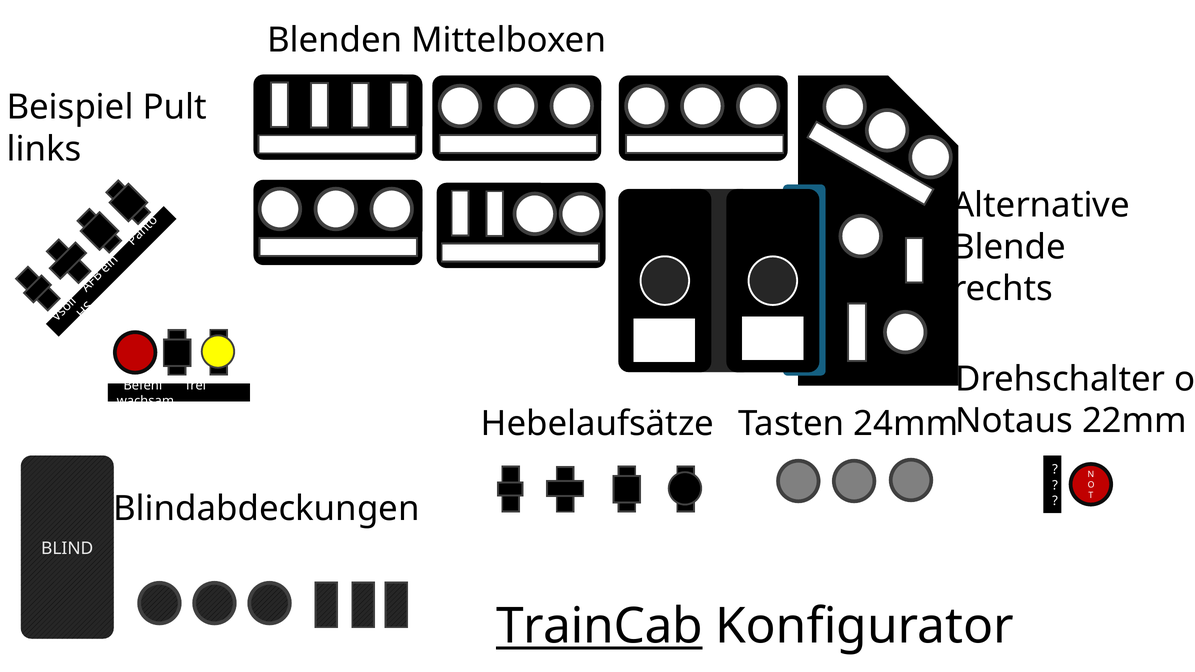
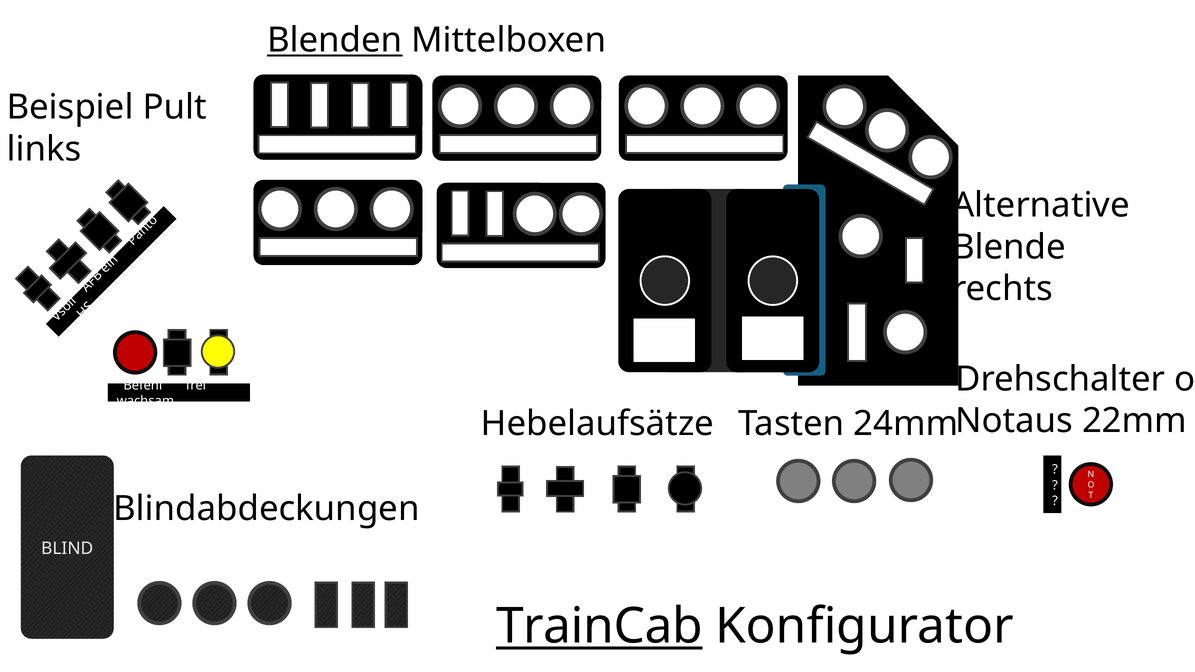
Blenden underline: none -> present
